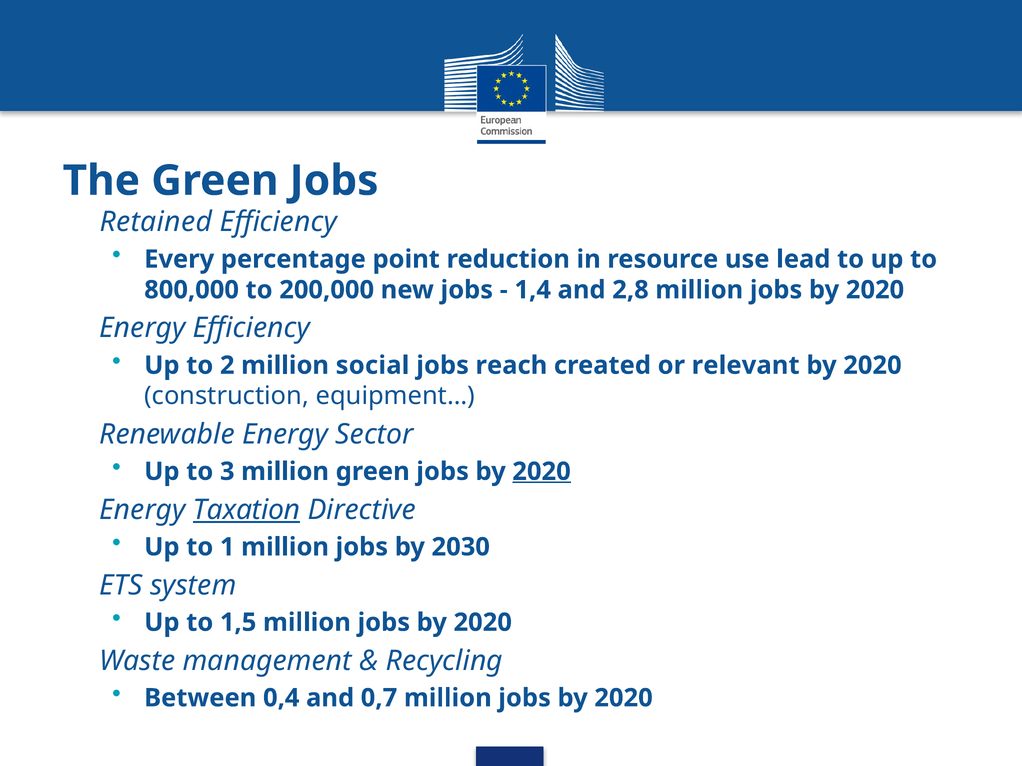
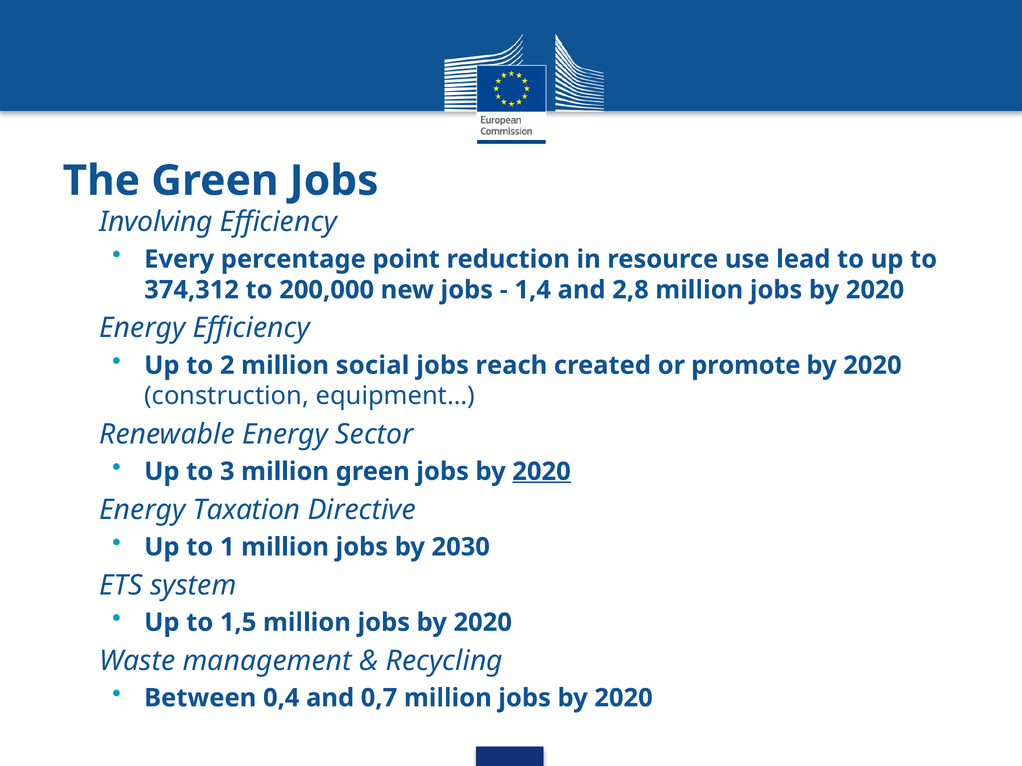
Retained: Retained -> Involving
800,000: 800,000 -> 374,312
relevant: relevant -> promote
Taxation underline: present -> none
